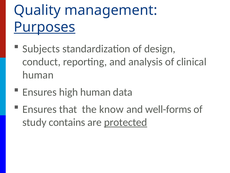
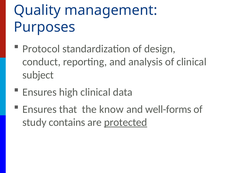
Purposes underline: present -> none
Subjects: Subjects -> Protocol
human at (38, 75): human -> subject
high human: human -> clinical
